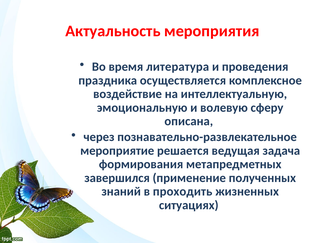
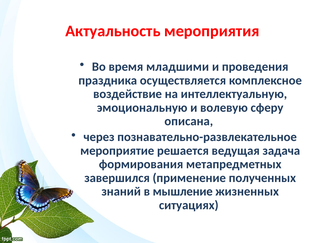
литература: литература -> младшими
проходить: проходить -> мышление
